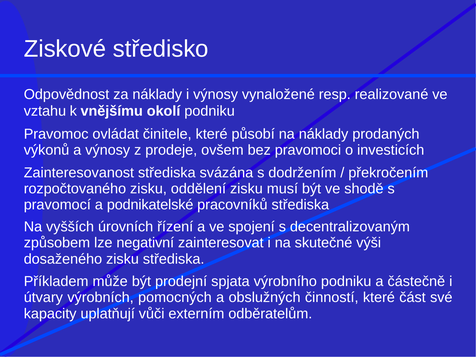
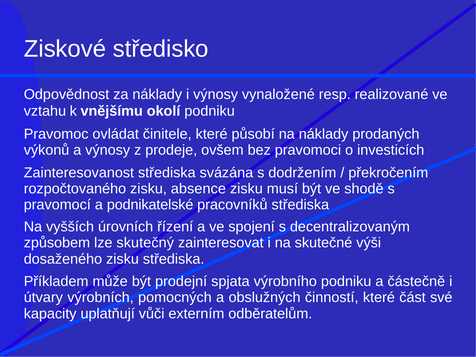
oddělení: oddělení -> absence
negativní: negativní -> skutečný
